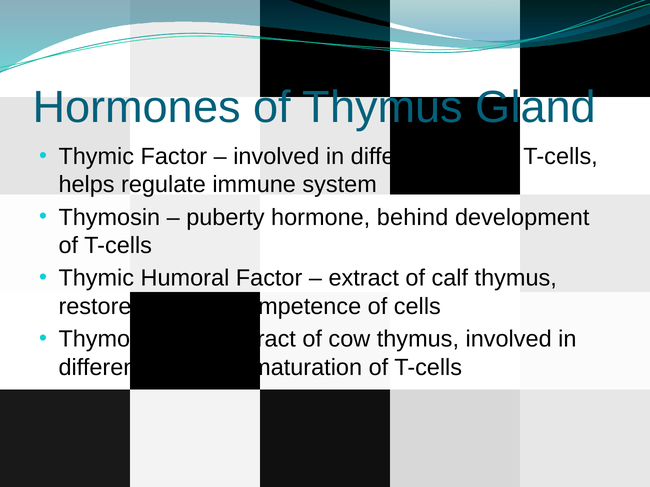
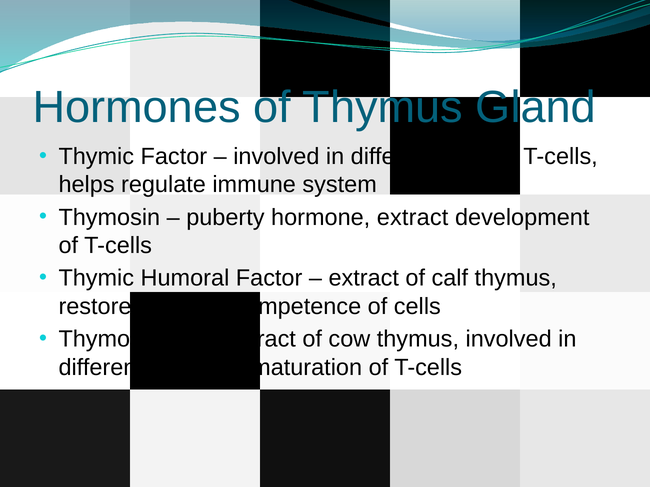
hormone behind: behind -> extract
